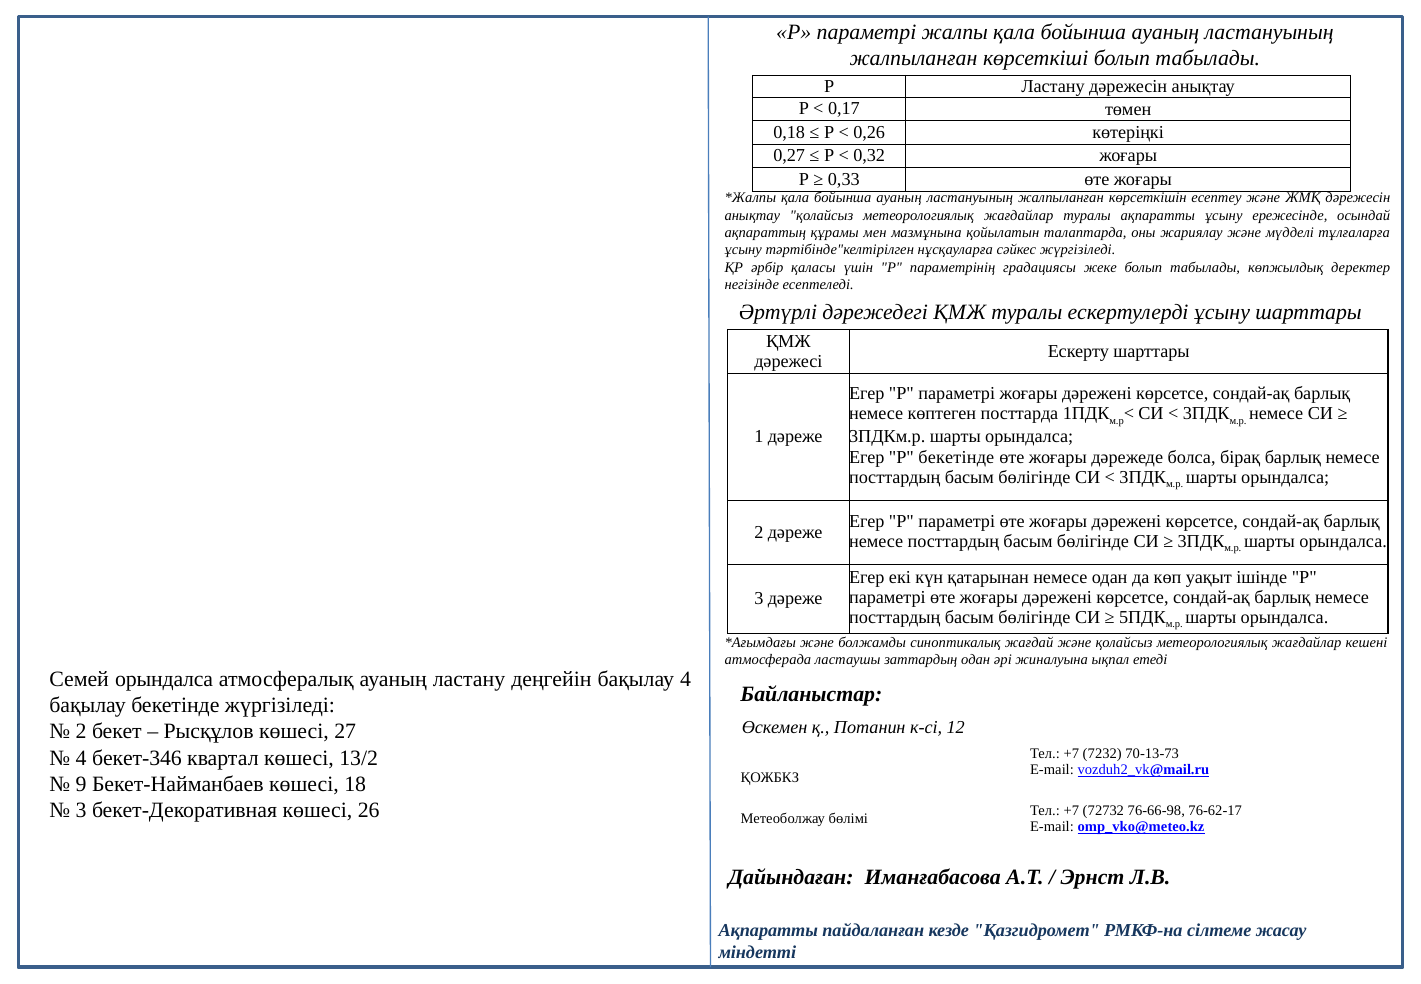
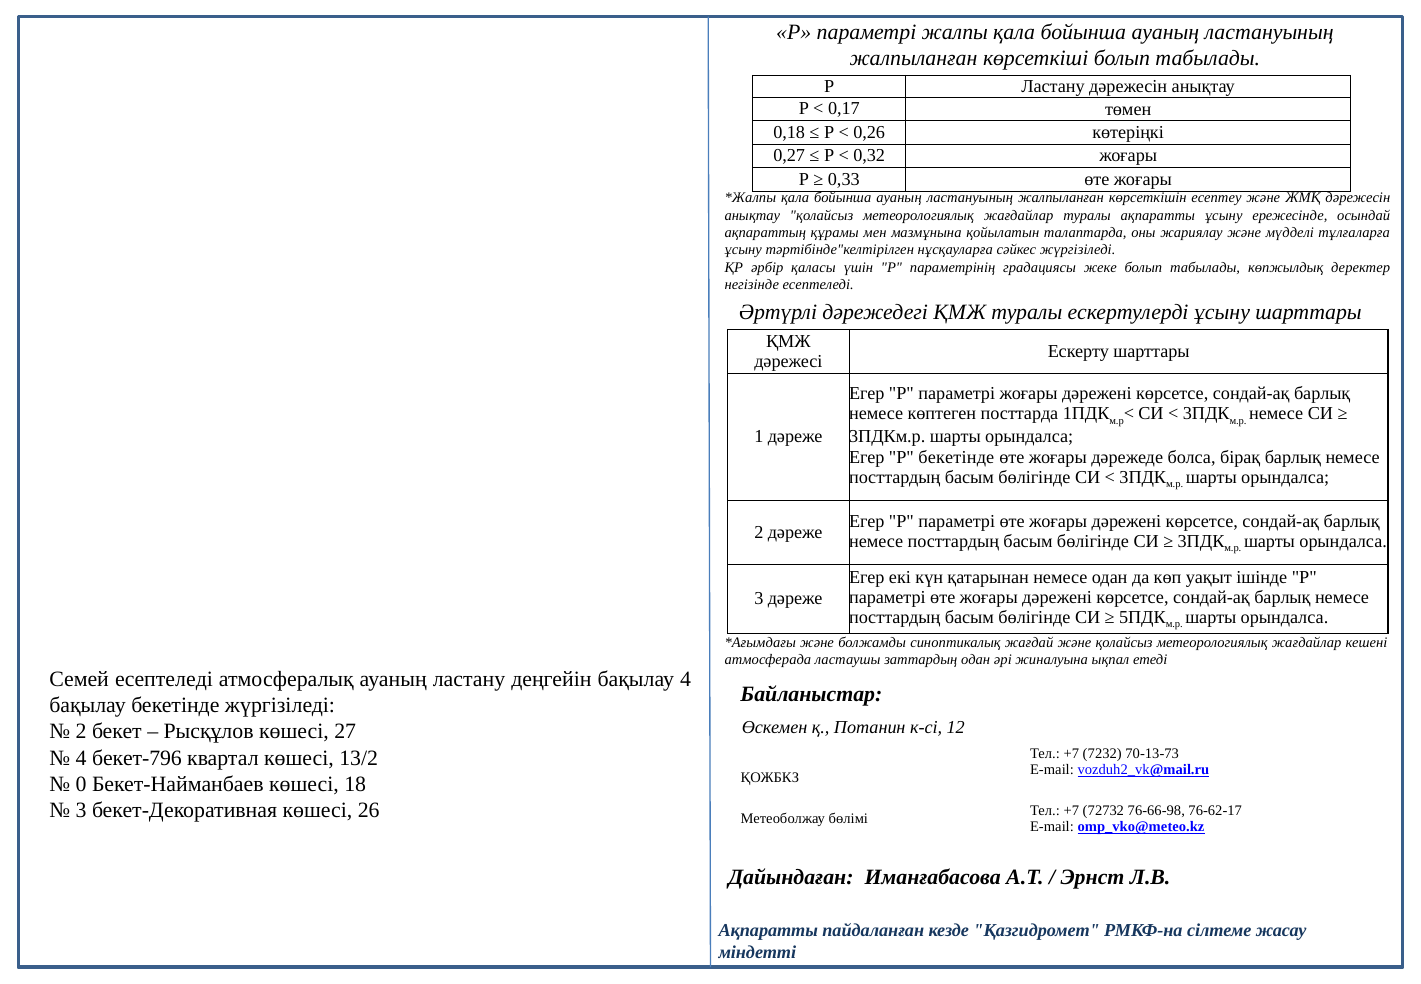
Семей орындалса: орындалса -> есептеледі
бекет-346: бекет-346 -> бекет-796
9: 9 -> 0
